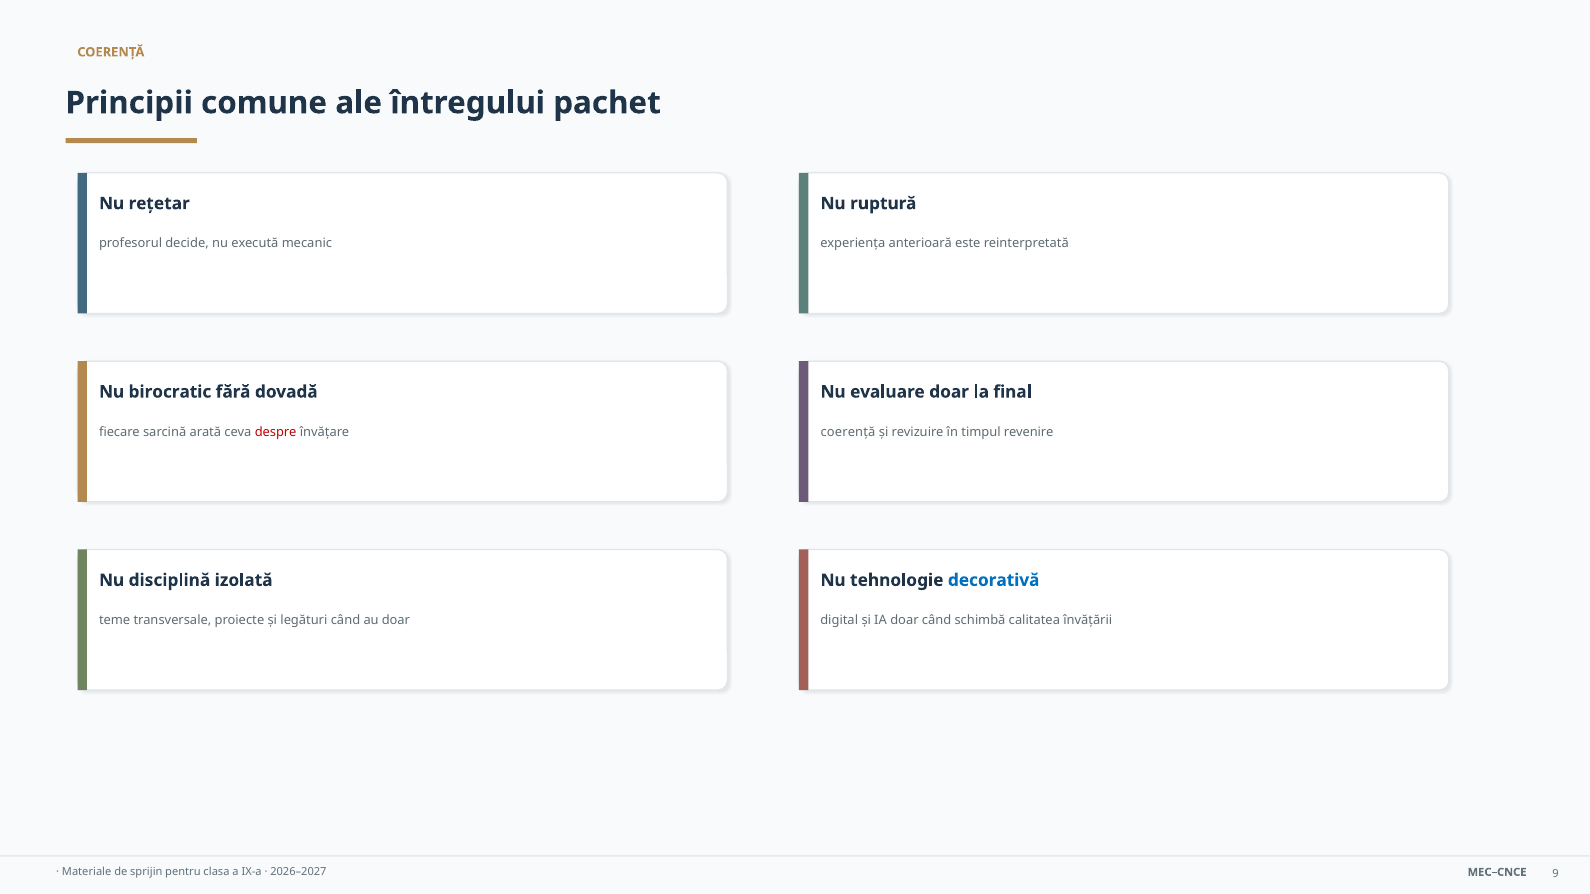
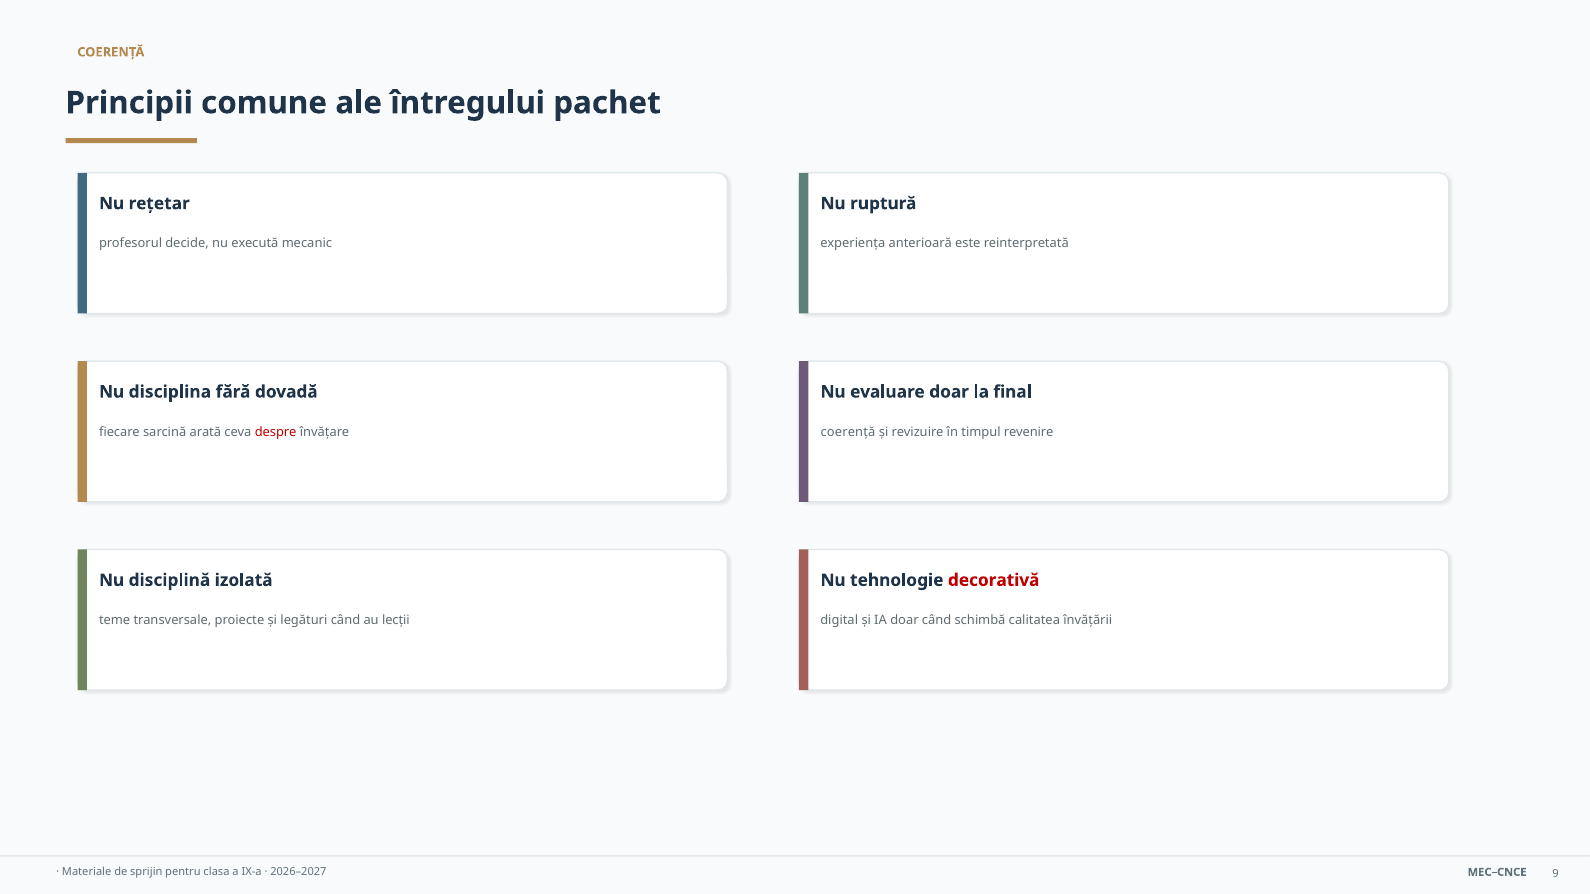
birocratic: birocratic -> disciplina
decorativă colour: blue -> red
au doar: doar -> lecții
